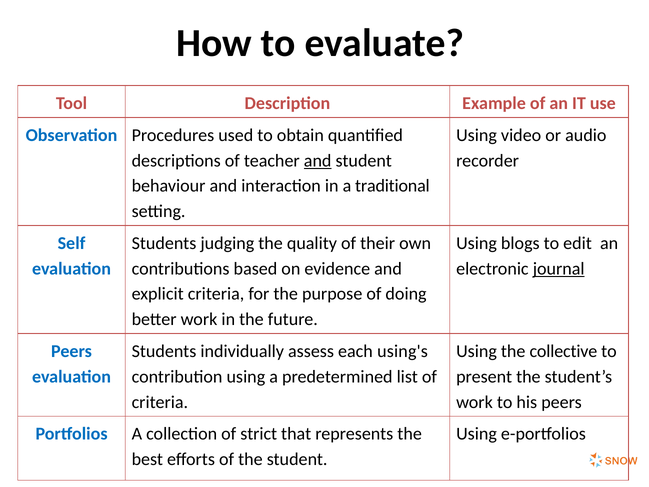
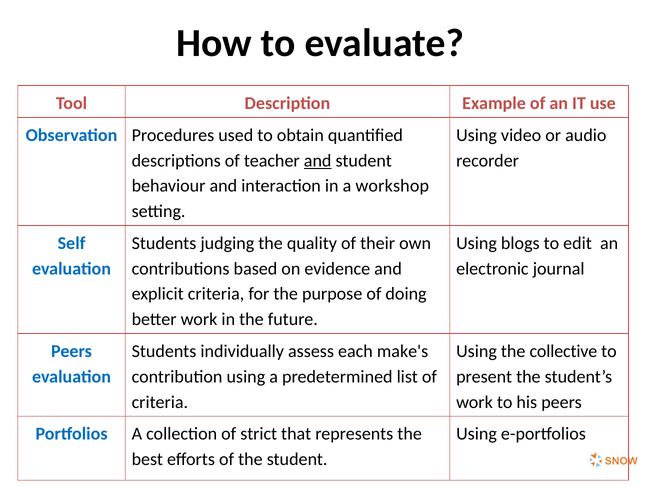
traditional: traditional -> workshop
journal underline: present -> none
using's: using's -> make's
